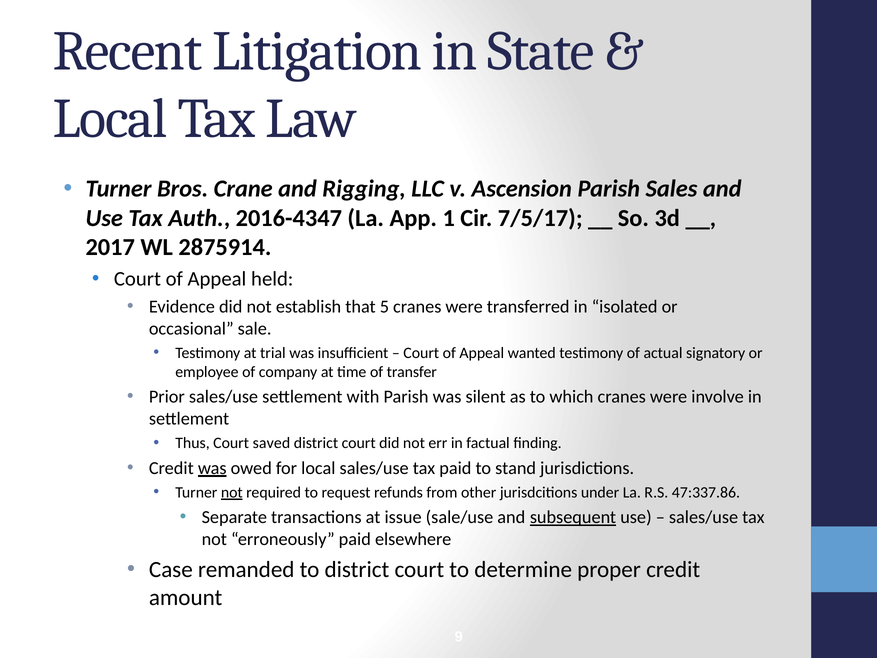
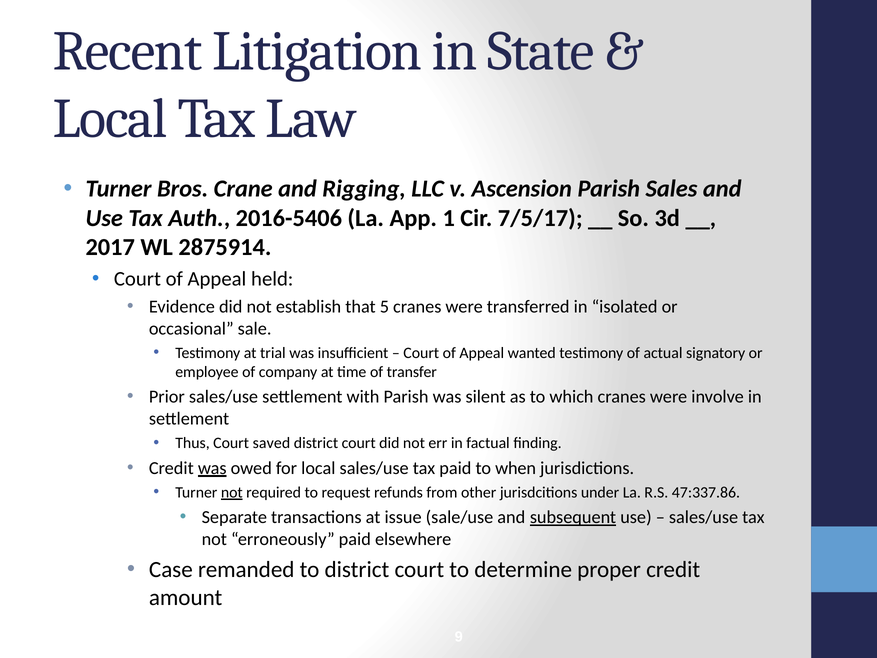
2016-4347: 2016-4347 -> 2016-5406
stand: stand -> when
